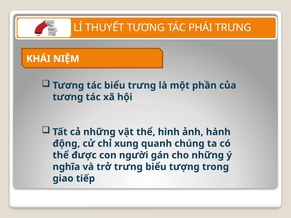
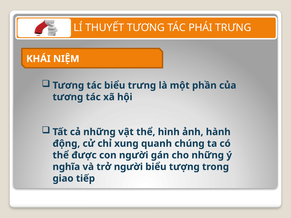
trở trưng: trưng -> người
